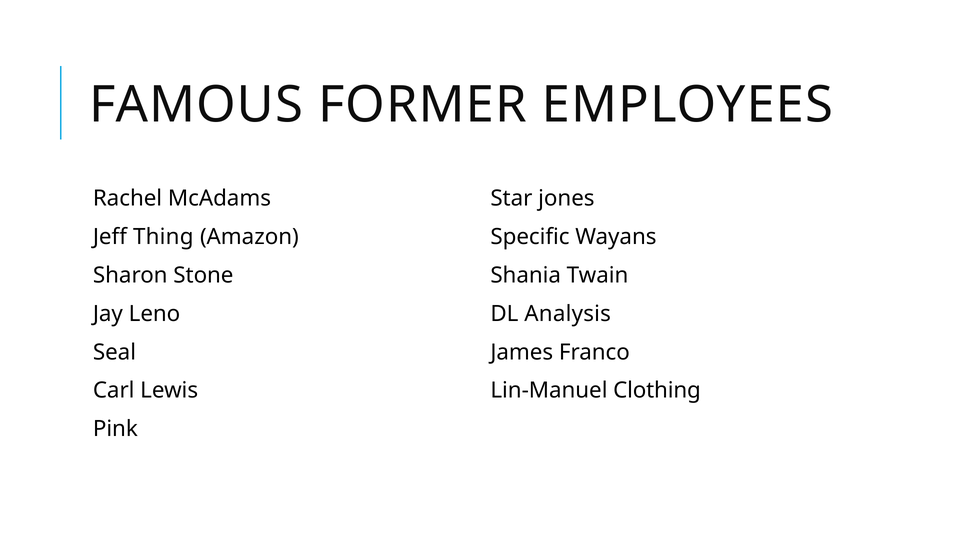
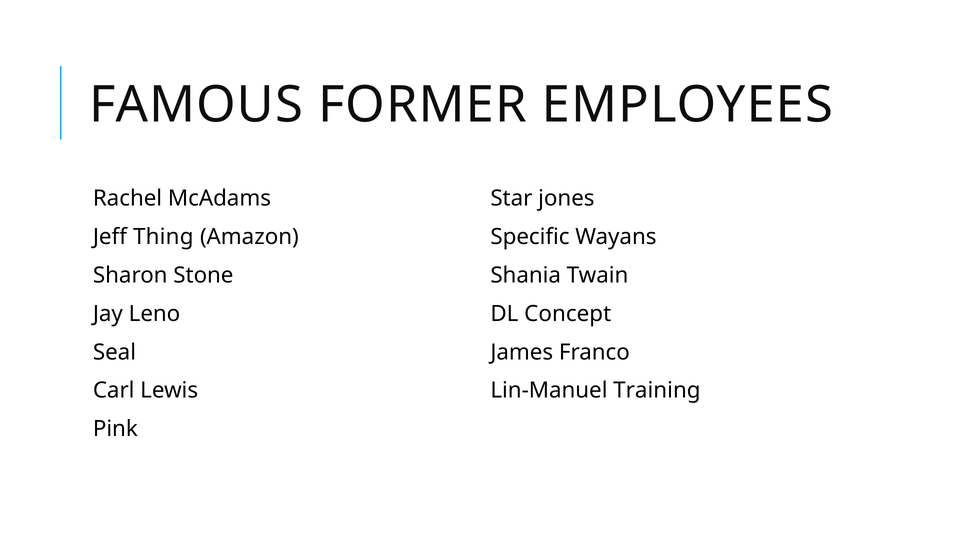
Analysis: Analysis -> Concept
Clothing: Clothing -> Training
